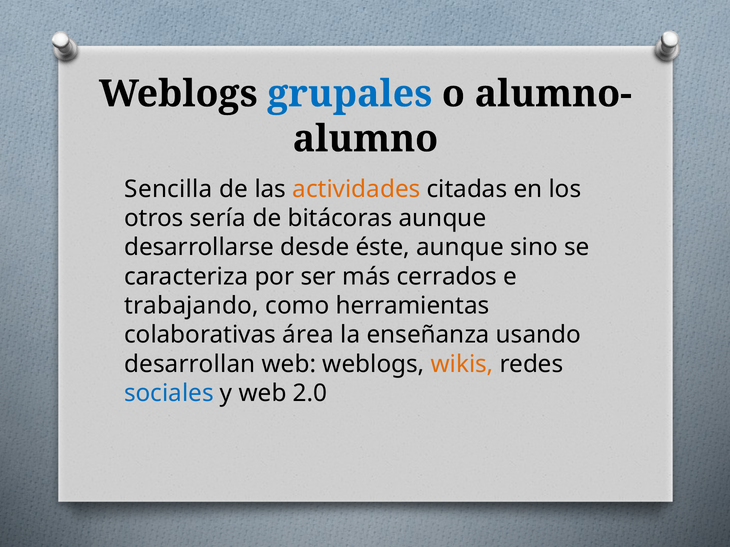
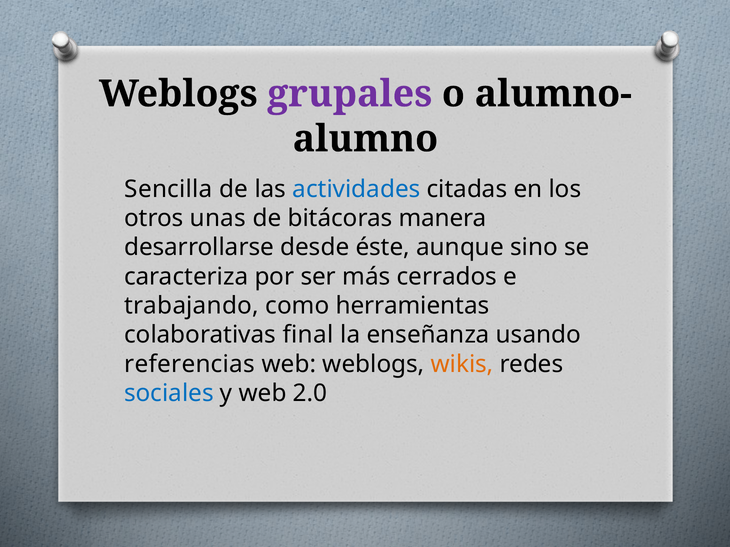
grupales colour: blue -> purple
actividades colour: orange -> blue
sería: sería -> unas
bitácoras aunque: aunque -> manera
área: área -> final
desarrollan: desarrollan -> referencias
